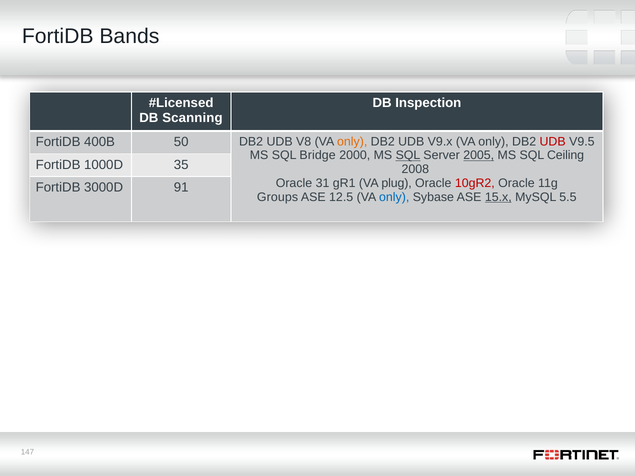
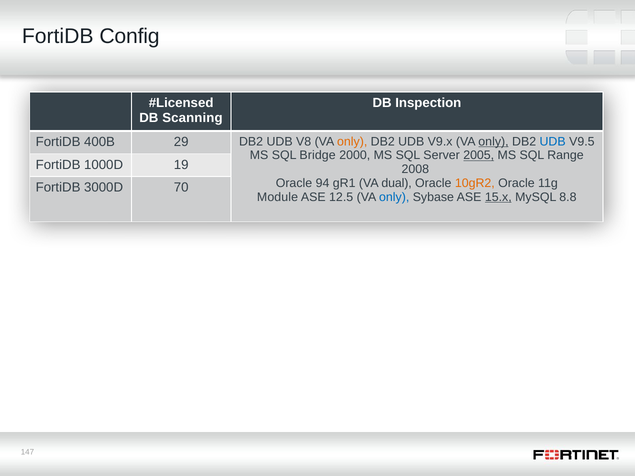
Bands: Bands -> Config
50: 50 -> 29
only at (493, 142) underline: none -> present
UDB at (553, 142) colour: red -> blue
SQL at (408, 155) underline: present -> none
Ceiling: Ceiling -> Range
35: 35 -> 19
31: 31 -> 94
plug: plug -> dual
10gR2 colour: red -> orange
91: 91 -> 70
Groups: Groups -> Module
5.5: 5.5 -> 8.8
